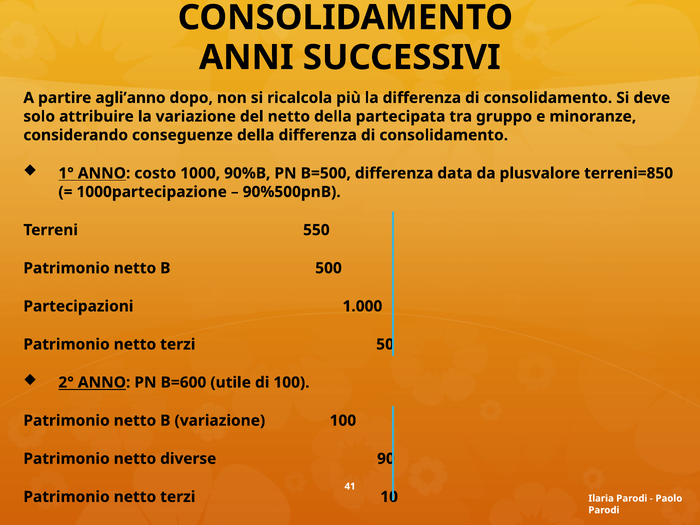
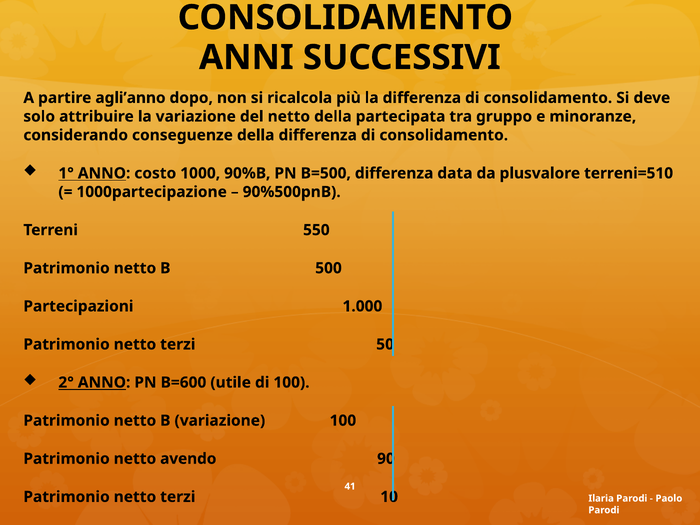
terreni=850: terreni=850 -> terreni=510
diverse: diverse -> avendo
